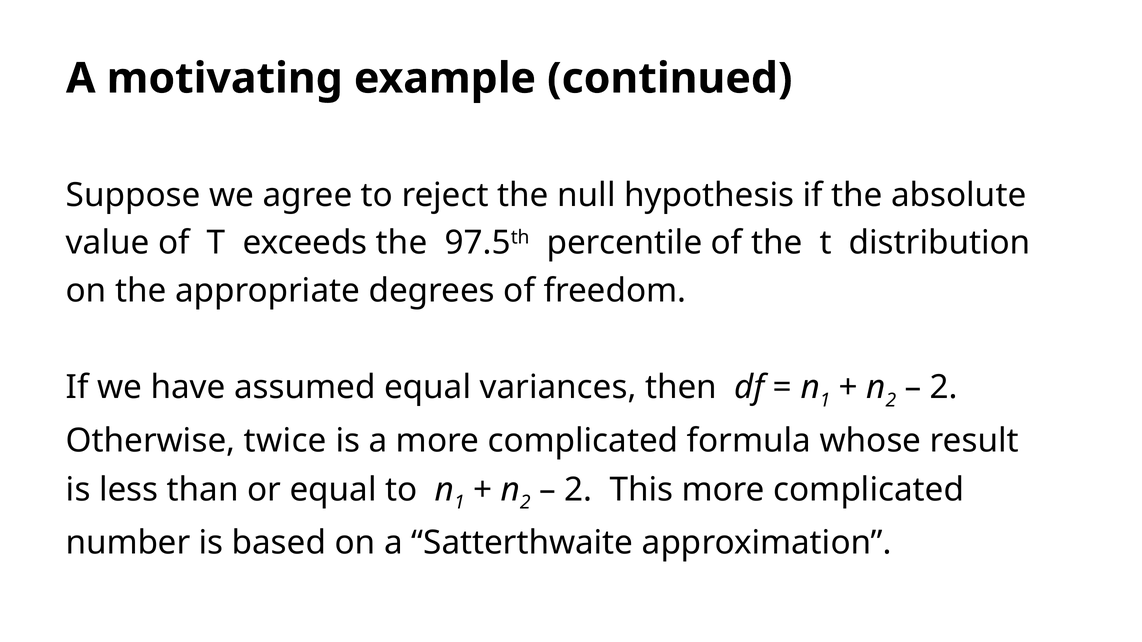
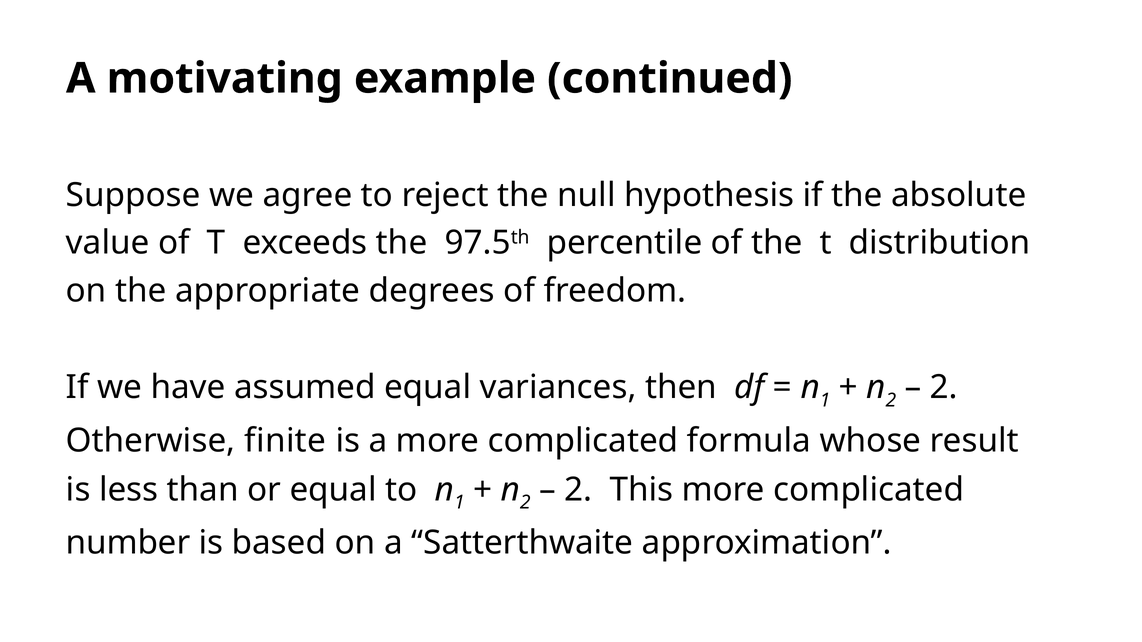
twice: twice -> finite
